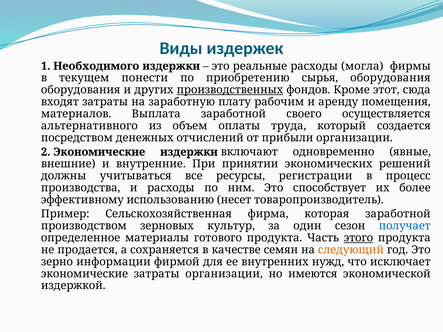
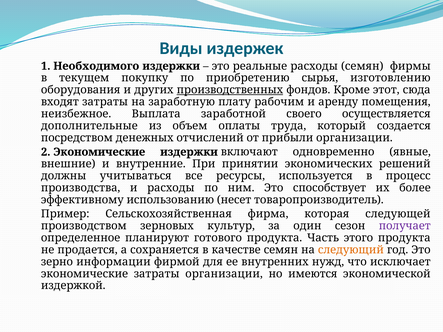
расходы могла: могла -> семян
понести: понести -> покупку
сырья оборудования: оборудования -> изготовлению
материалов: материалов -> неизбежное
альтернативного: альтернативного -> дополнительные
регистрации: регистрации -> используется
которая заработной: заработной -> следующей
получает colour: blue -> purple
материалы: материалы -> планируют
этого underline: present -> none
